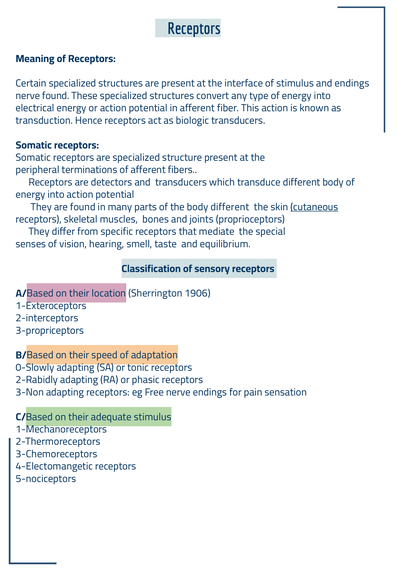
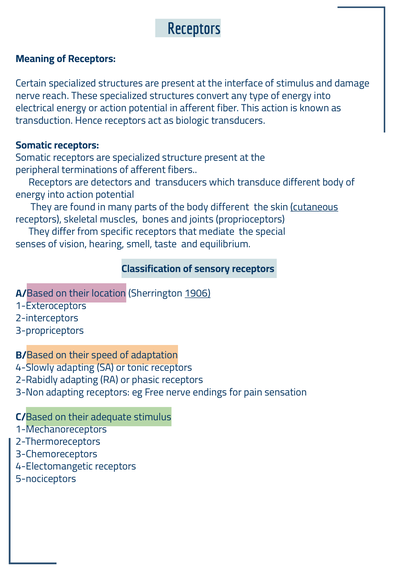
and endings: endings -> damage
nerve found: found -> reach
1906 underline: none -> present
0-Slowly: 0-Slowly -> 4-Slowly
